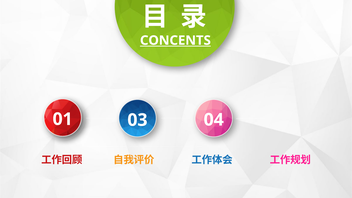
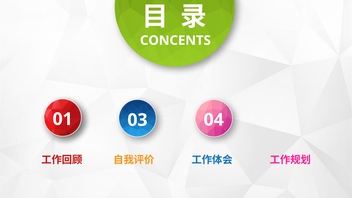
CONCENTS underline: present -> none
